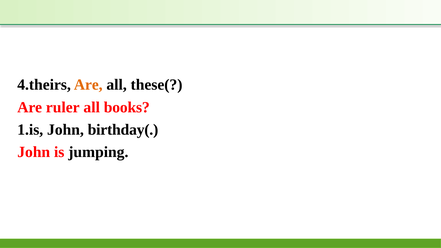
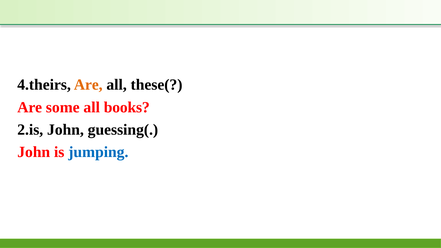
ruler: ruler -> some
1.is: 1.is -> 2.is
birthday(: birthday( -> guessing(
jumping colour: black -> blue
